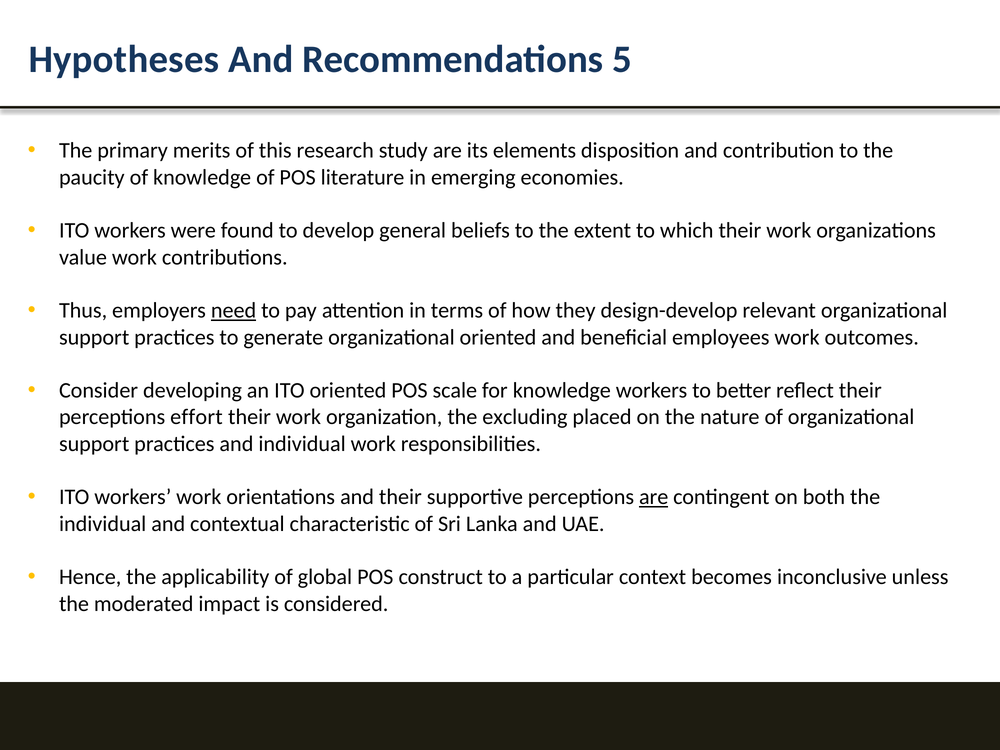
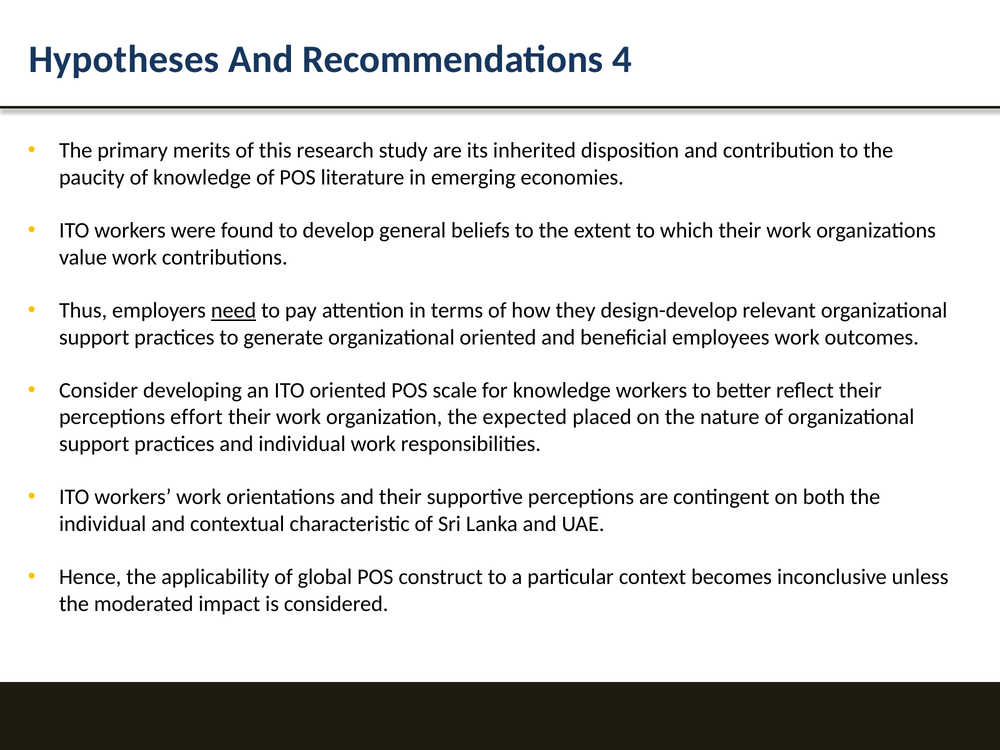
5: 5 -> 4
elements: elements -> inherited
excluding: excluding -> expected
are at (654, 497) underline: present -> none
